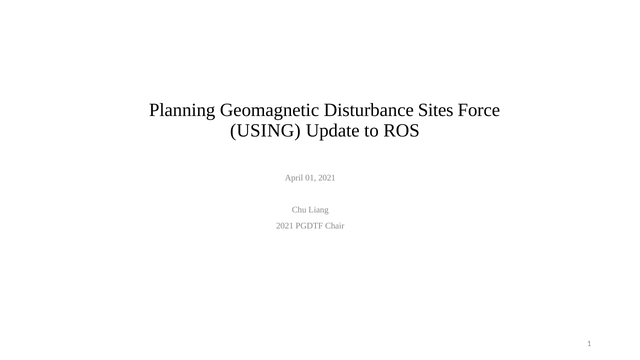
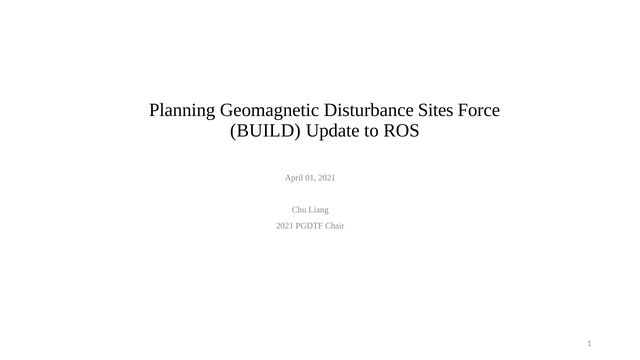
USING: USING -> BUILD
